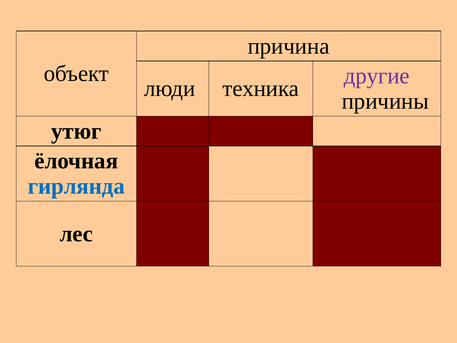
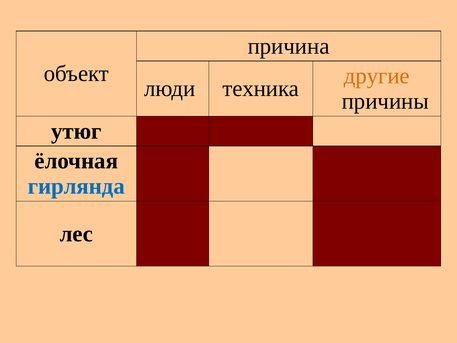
другие colour: purple -> orange
